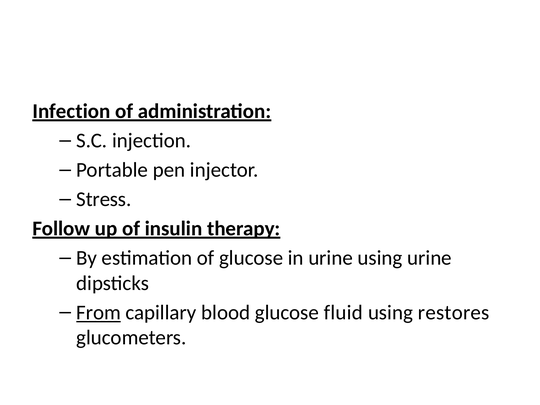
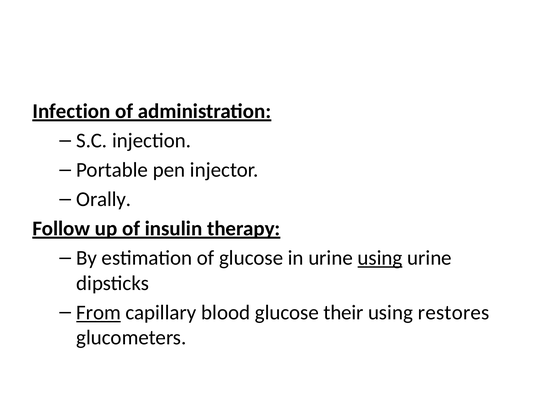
Stress: Stress -> Orally
using at (380, 258) underline: none -> present
fluid: fluid -> their
